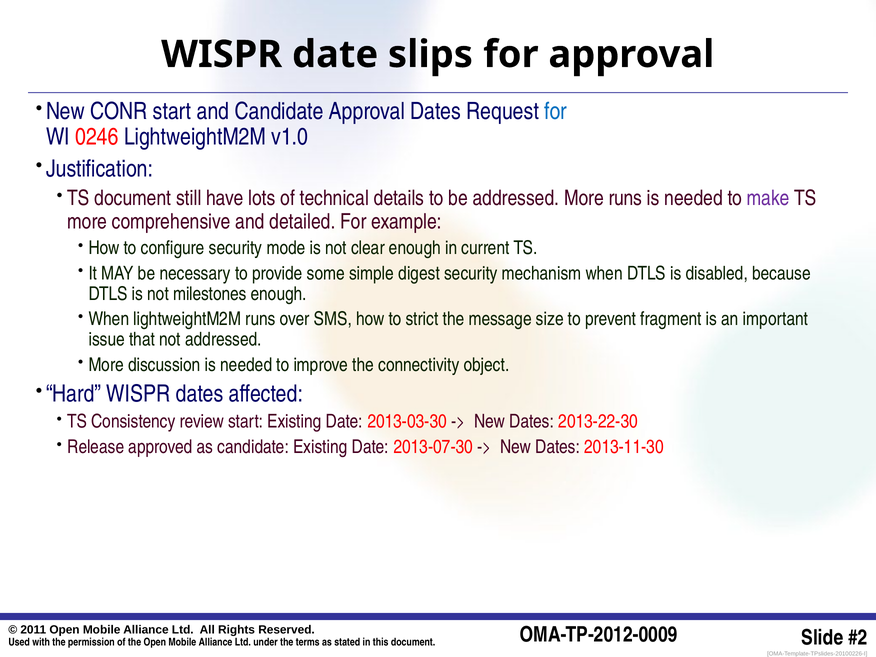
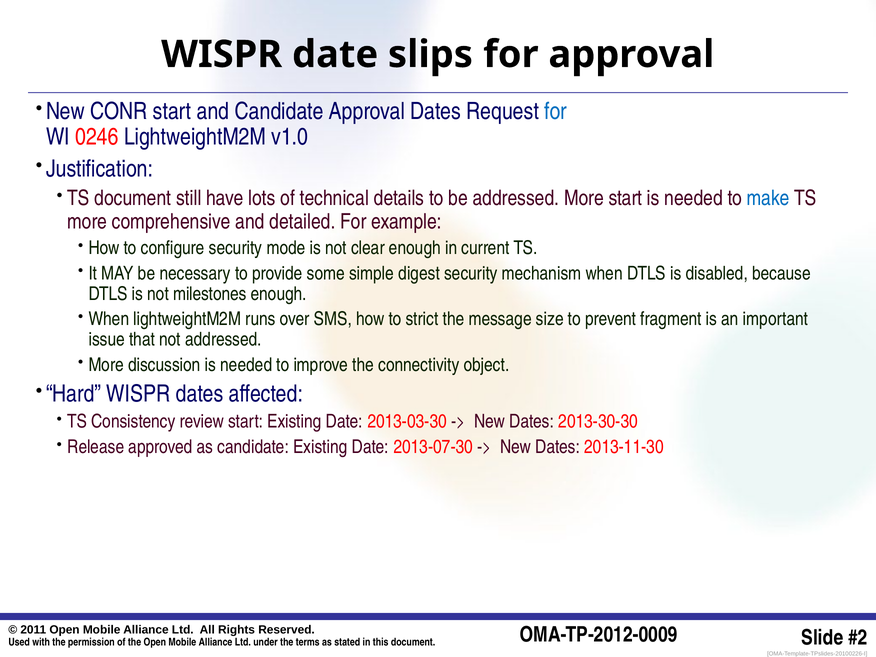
More runs: runs -> start
make colour: purple -> blue
2013-22-30: 2013-22-30 -> 2013-30-30
